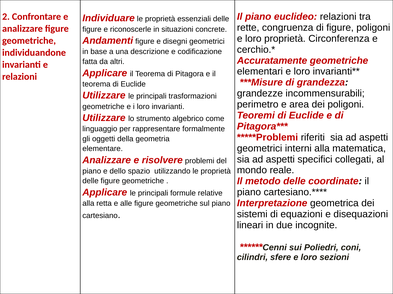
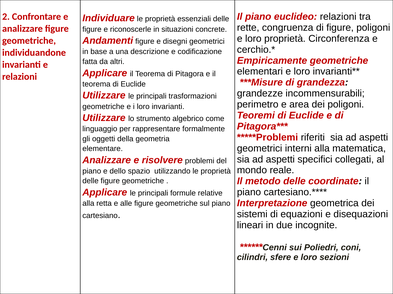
Accuratamente: Accuratamente -> Empiricamente
